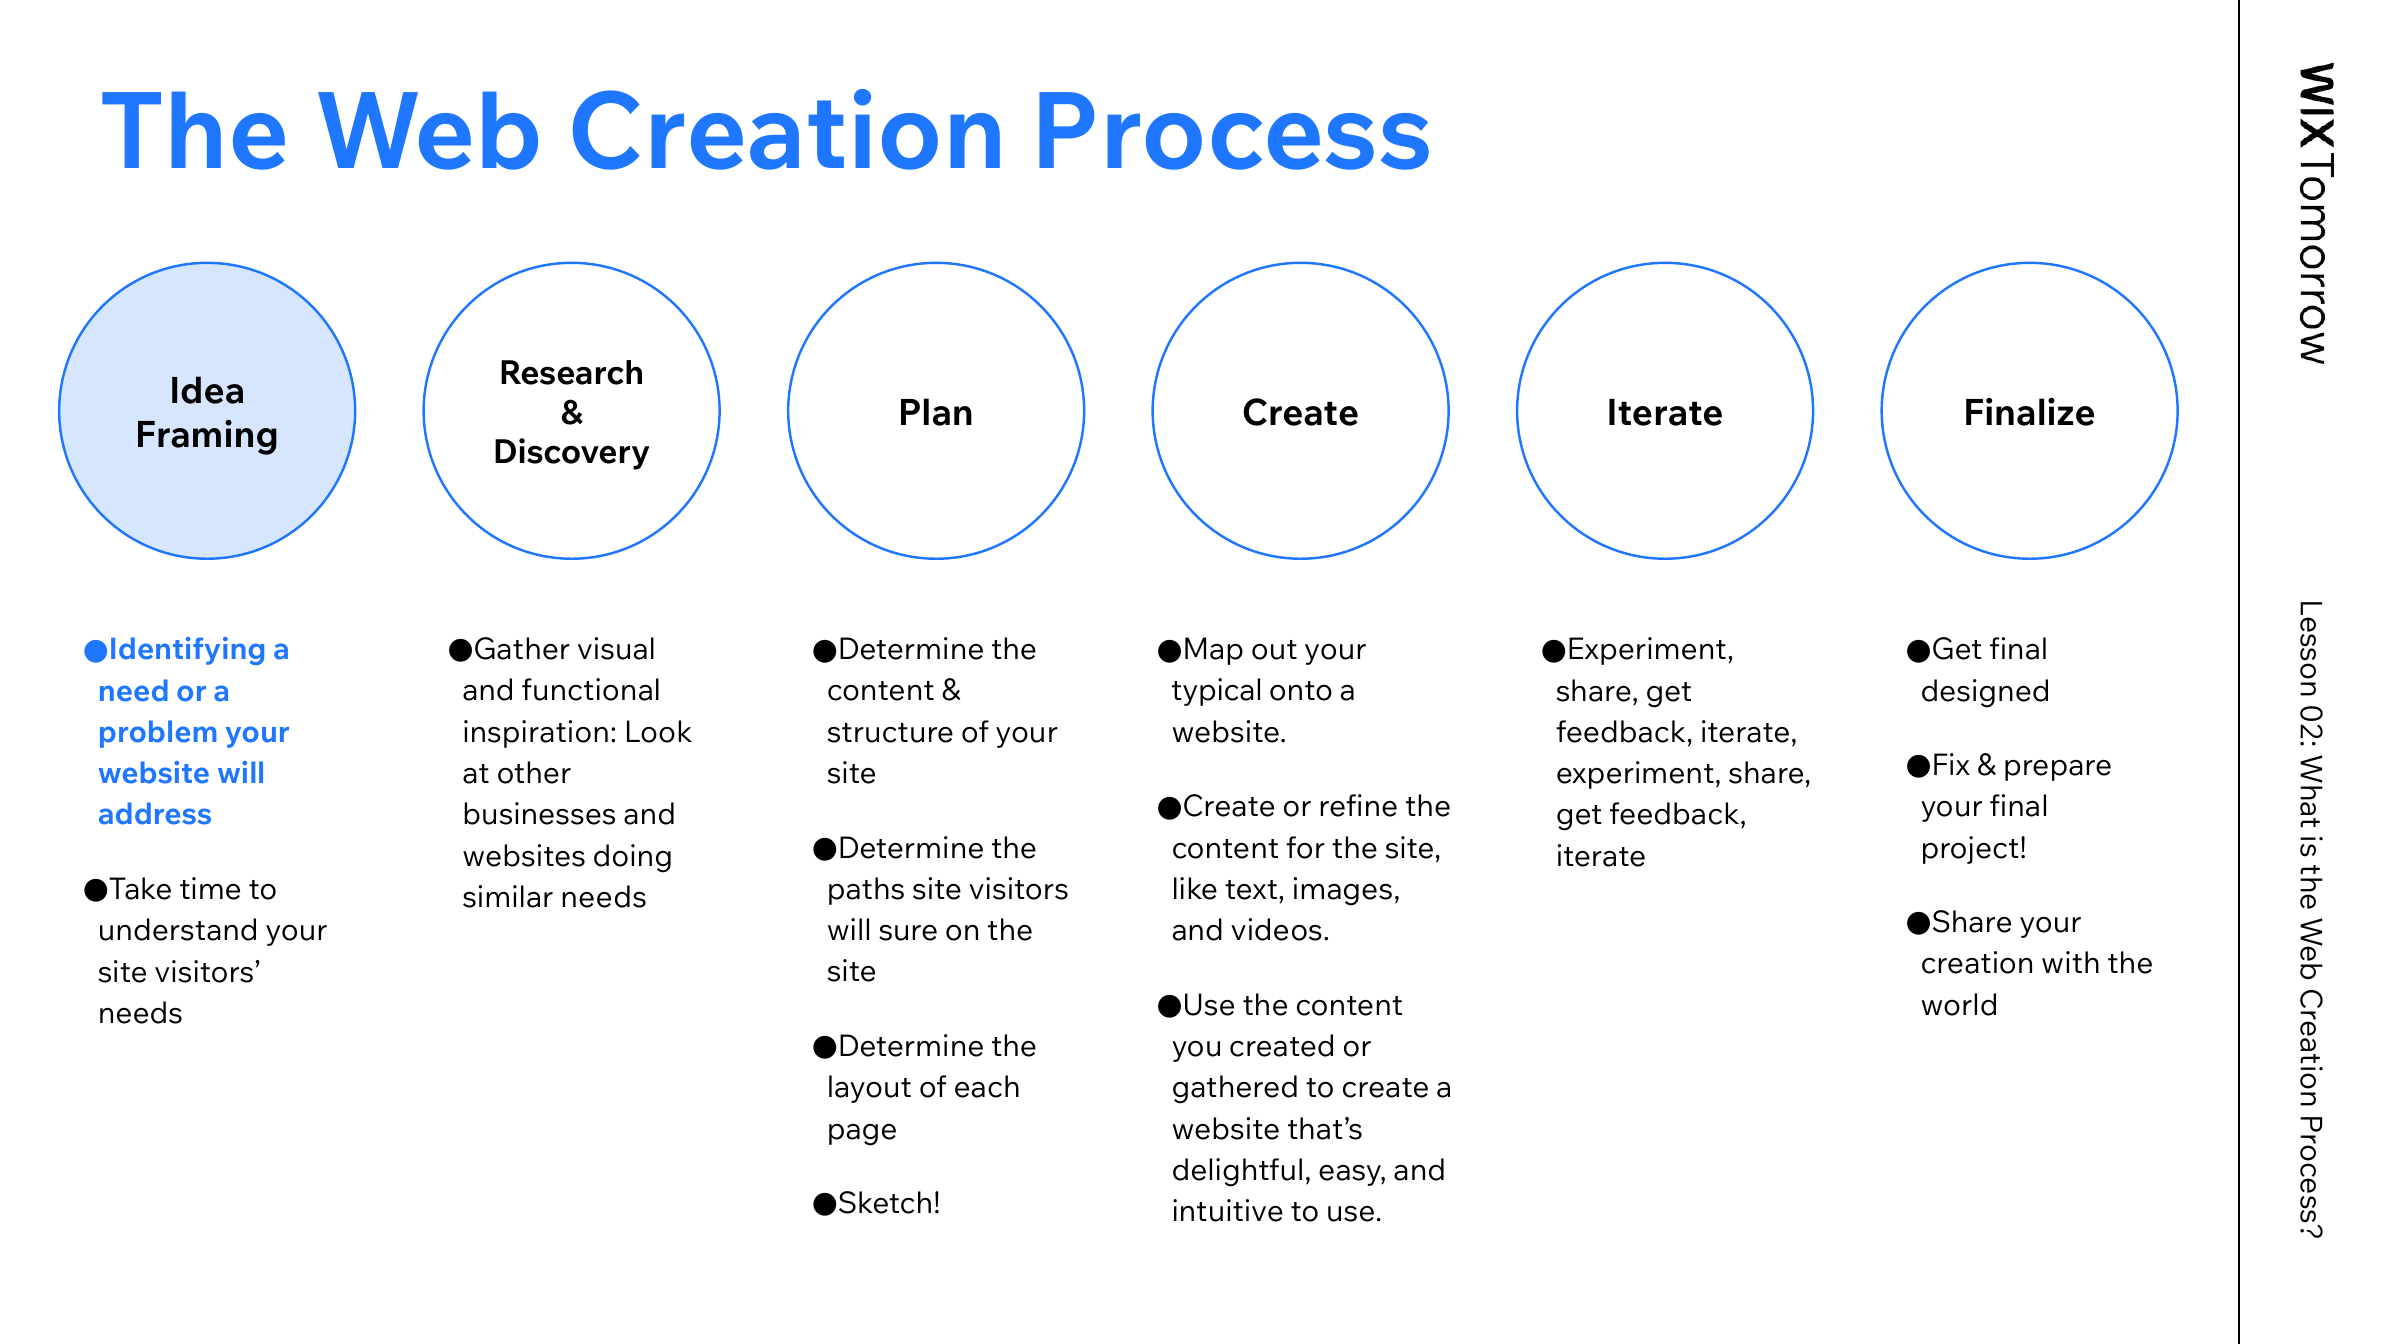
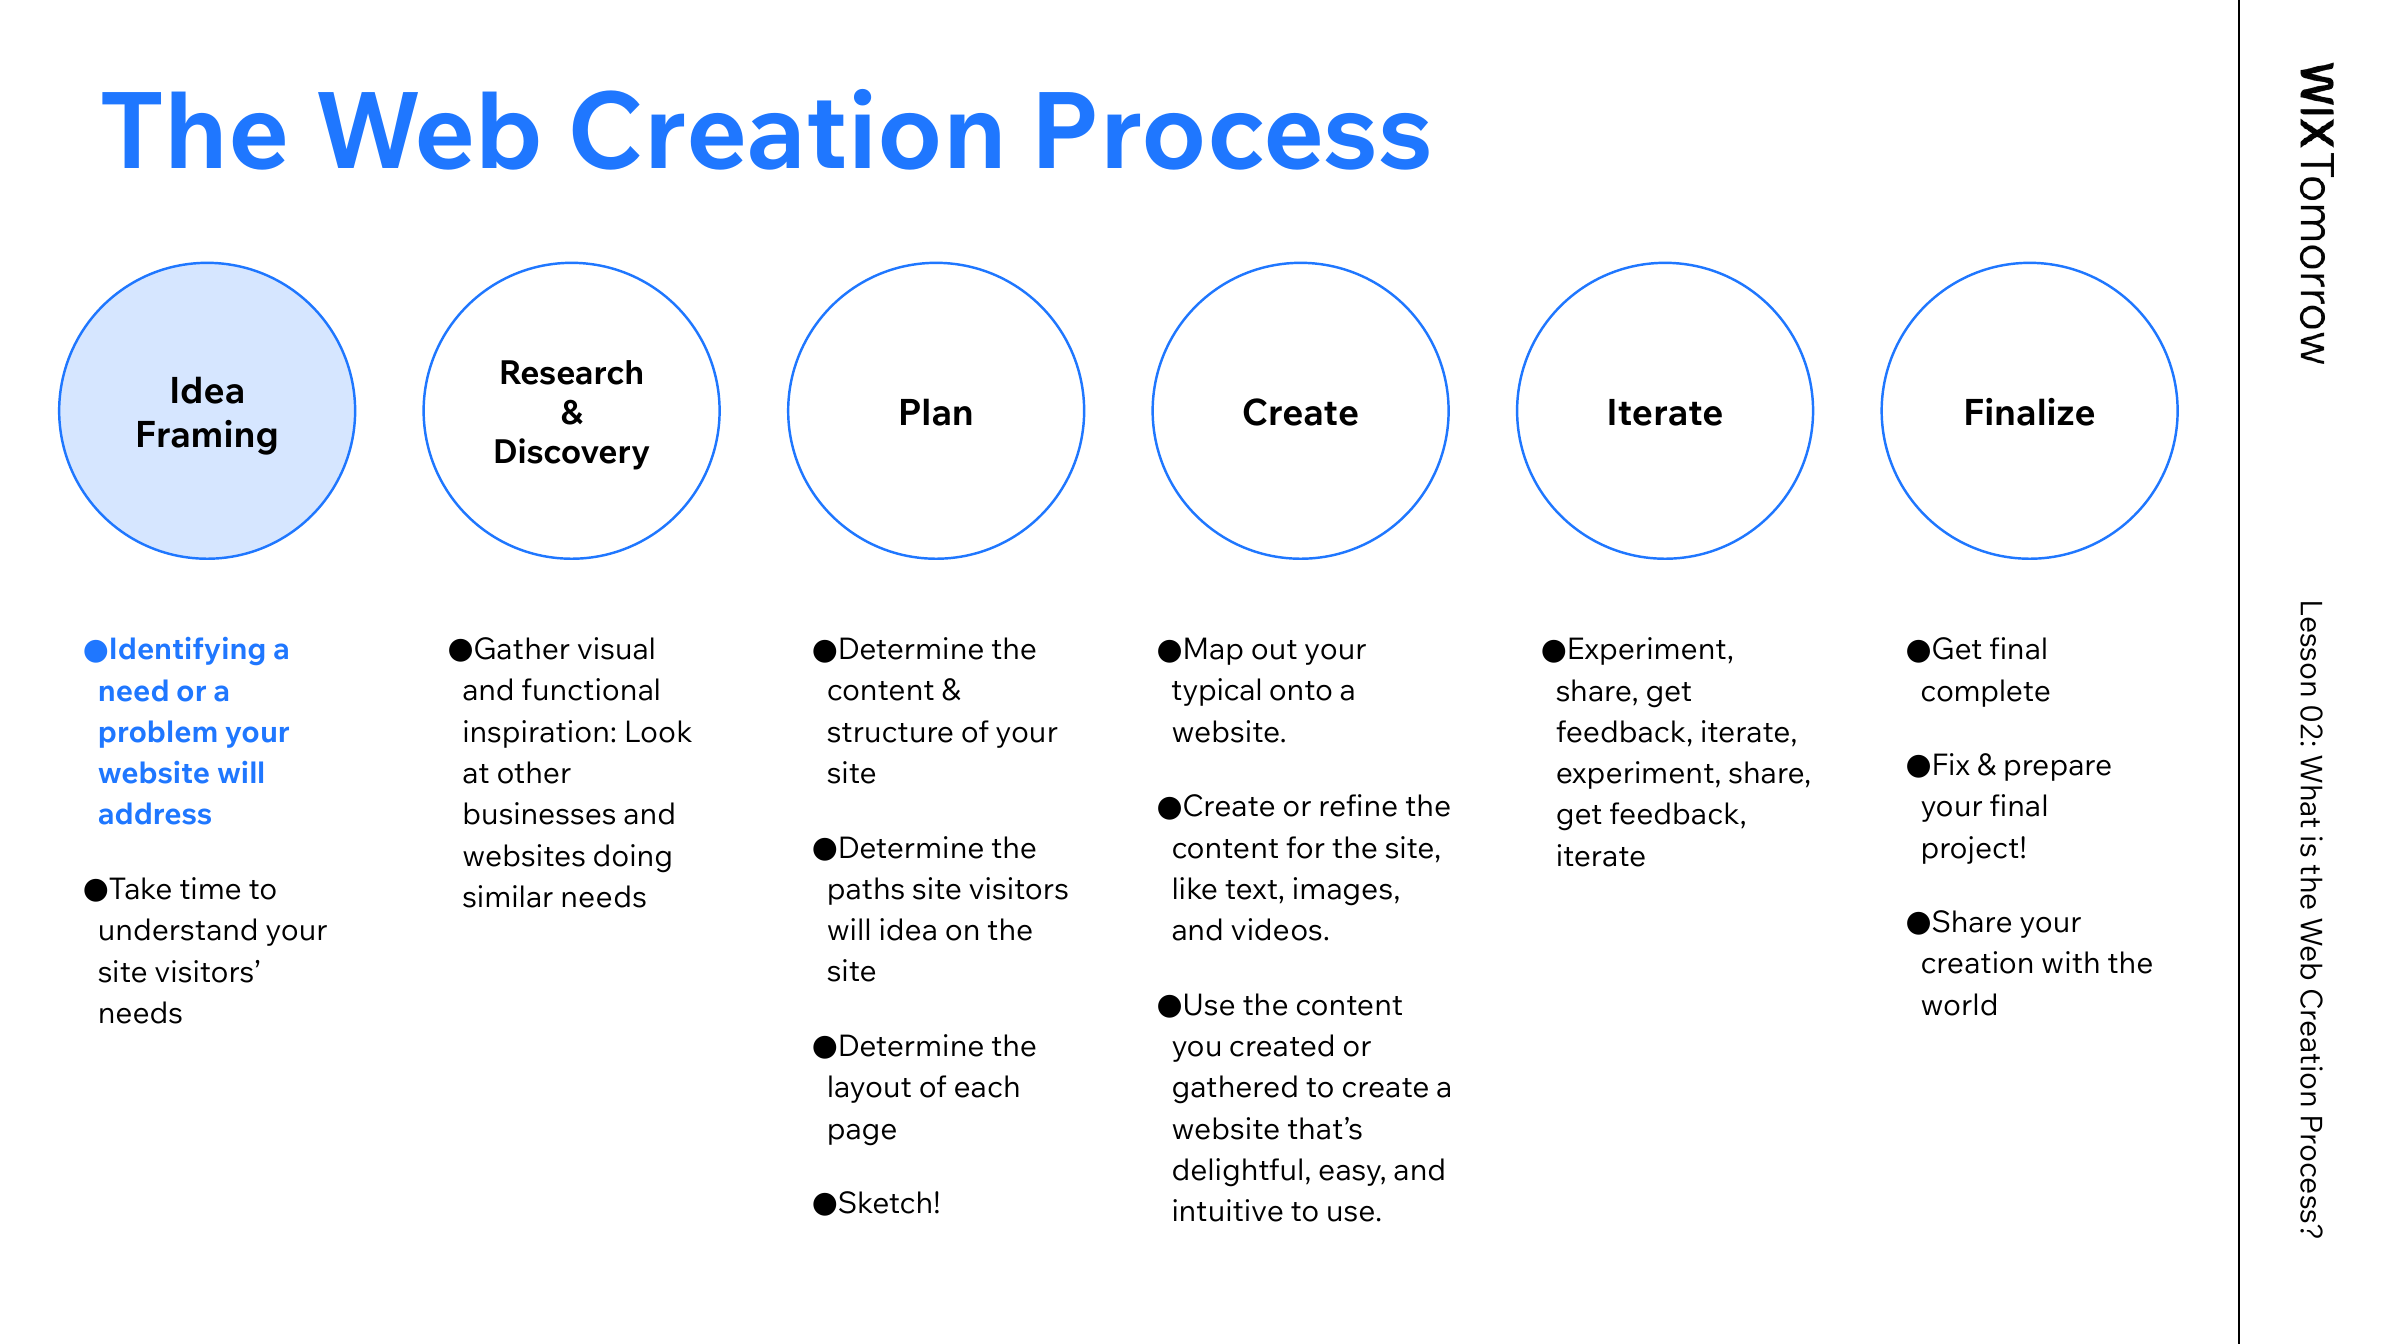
designed: designed -> complete
will sure: sure -> idea
